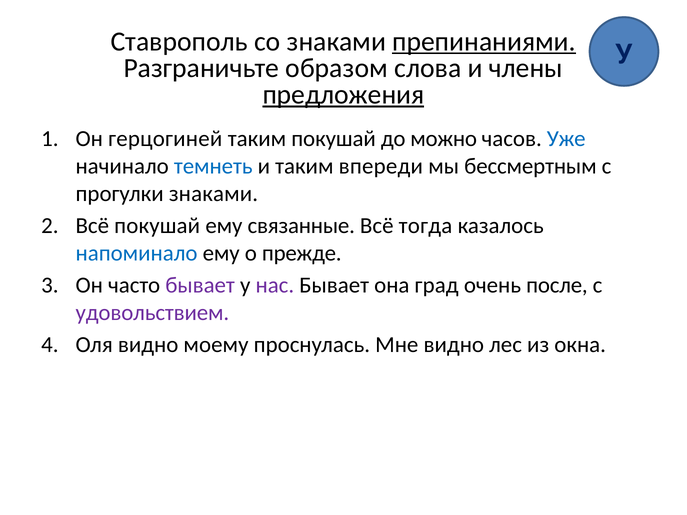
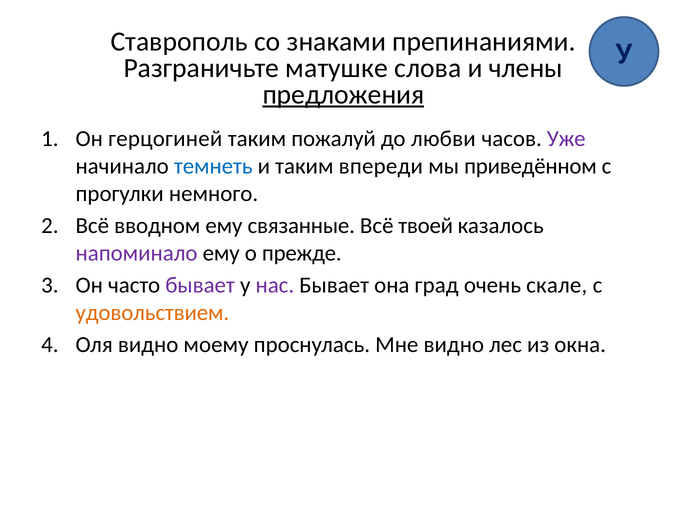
препинаниями underline: present -> none
образом: образом -> матушке
таким покушай: покушай -> пожалуй
можно: можно -> любви
Уже colour: blue -> purple
бессмертным: бессмертным -> приведённом
прогулки знаками: знаками -> немного
Всё покушай: покушай -> вводном
тогда: тогда -> твоей
напоминало colour: blue -> purple
после: после -> скале
удовольствием colour: purple -> orange
